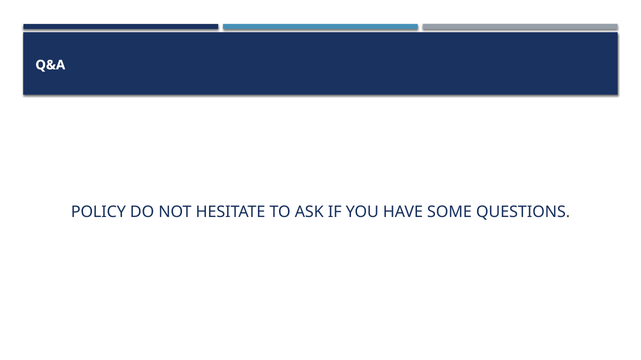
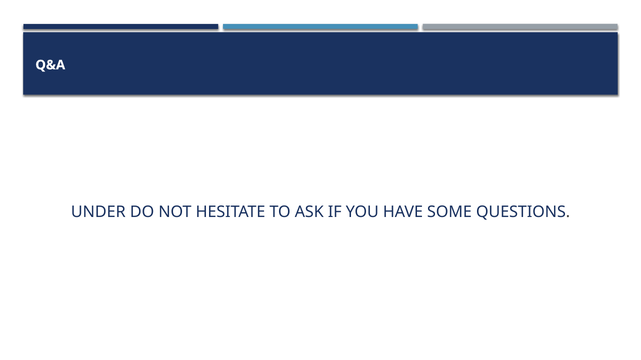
POLICY: POLICY -> UNDER
